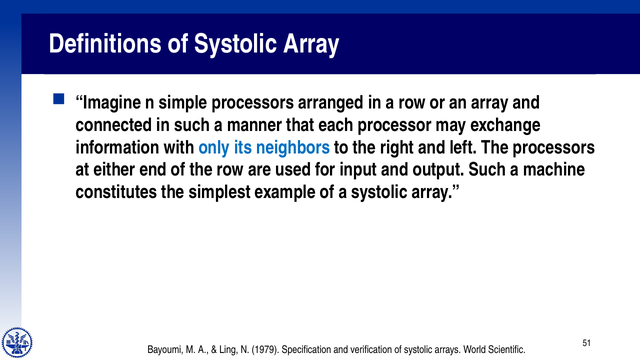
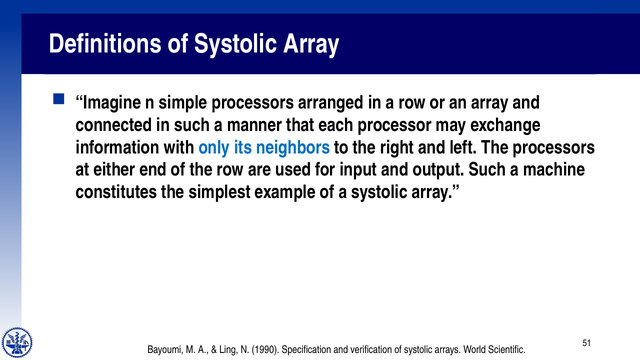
1979: 1979 -> 1990
